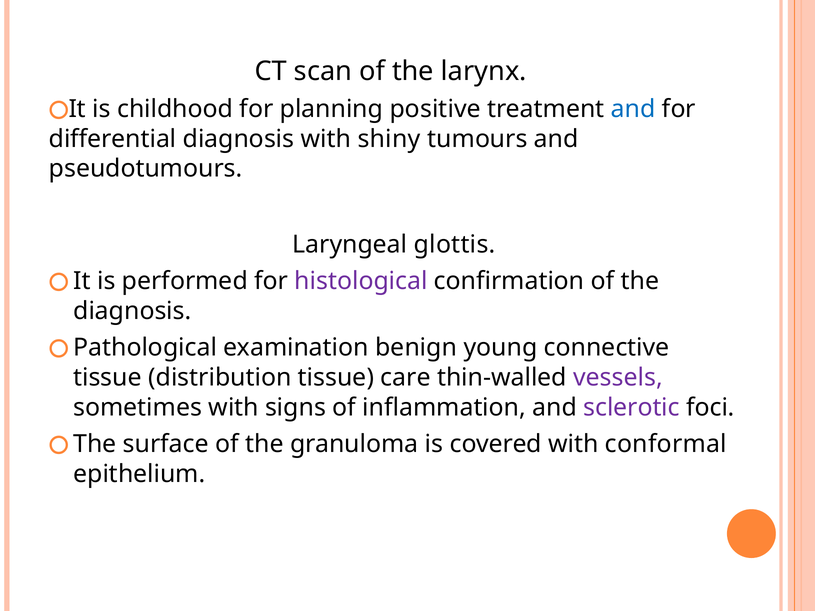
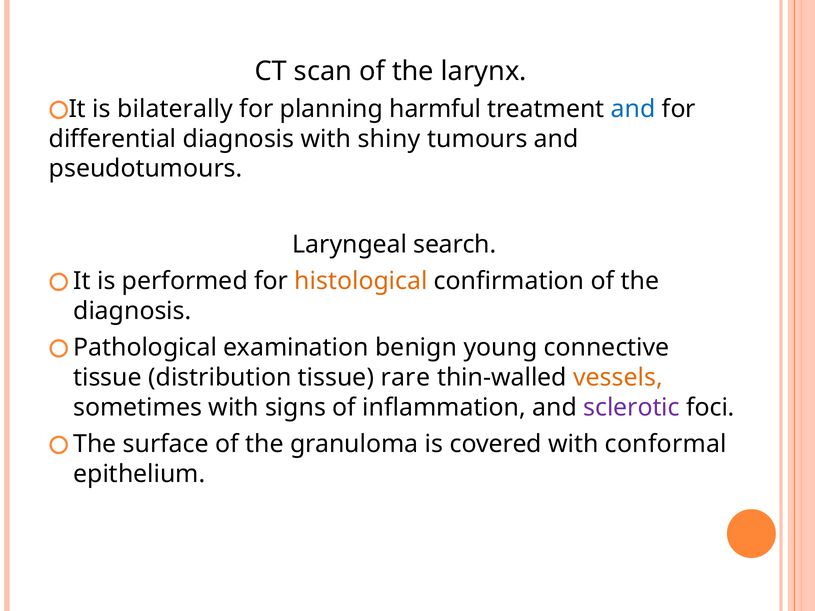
childhood: childhood -> bilaterally
positive: positive -> harmful
glottis: glottis -> search
histological colour: purple -> orange
care: care -> rare
vessels colour: purple -> orange
